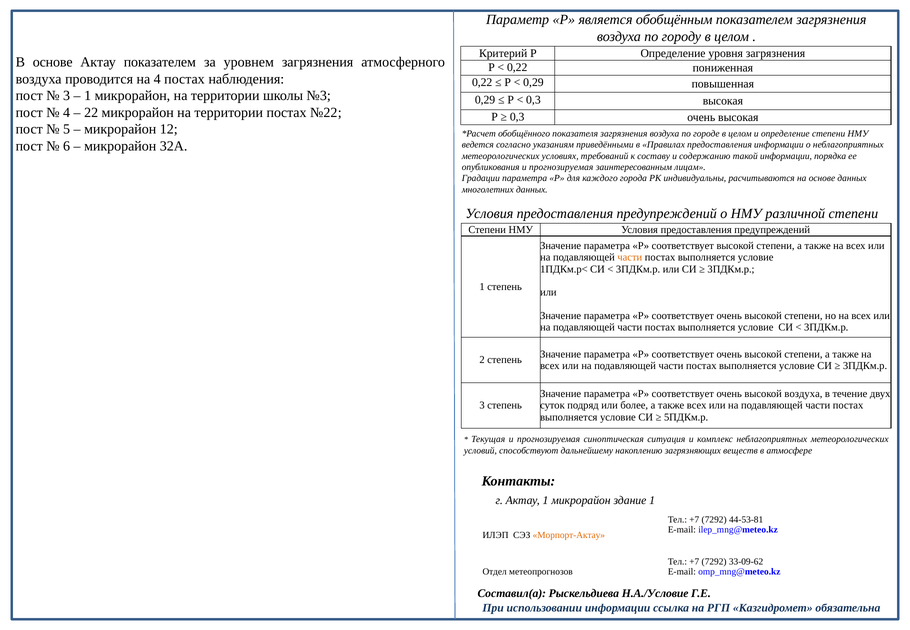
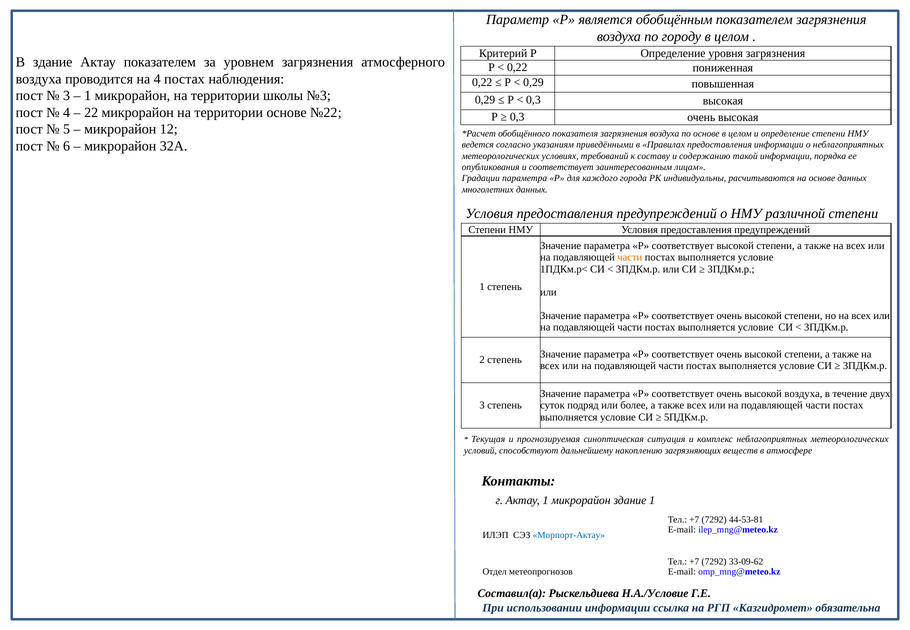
В основе: основе -> здание
территории постах: постах -> основе
по городе: городе -> основе
опубликования и прогнозируемая: прогнозируемая -> соответствует
Морпорт-Актау colour: orange -> blue
